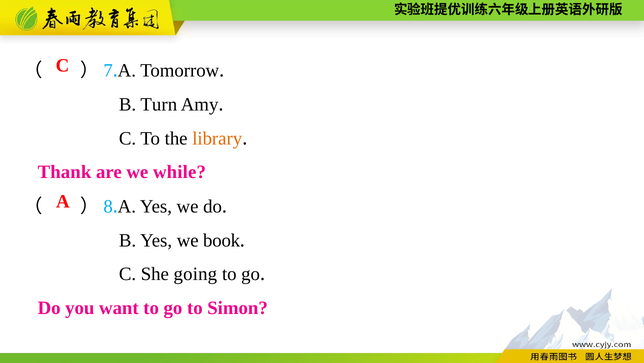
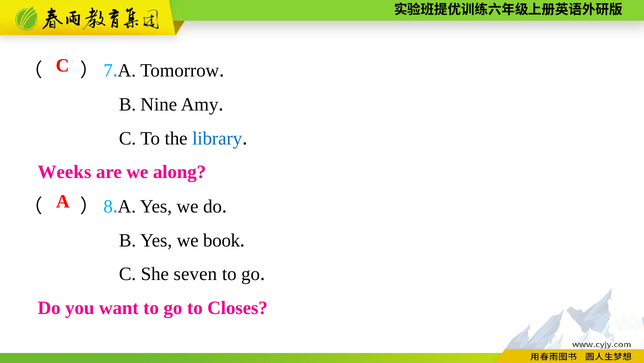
Turn: Turn -> Nine
library colour: orange -> blue
Thank: Thank -> Weeks
while: while -> along
going: going -> seven
Simon: Simon -> Closes
